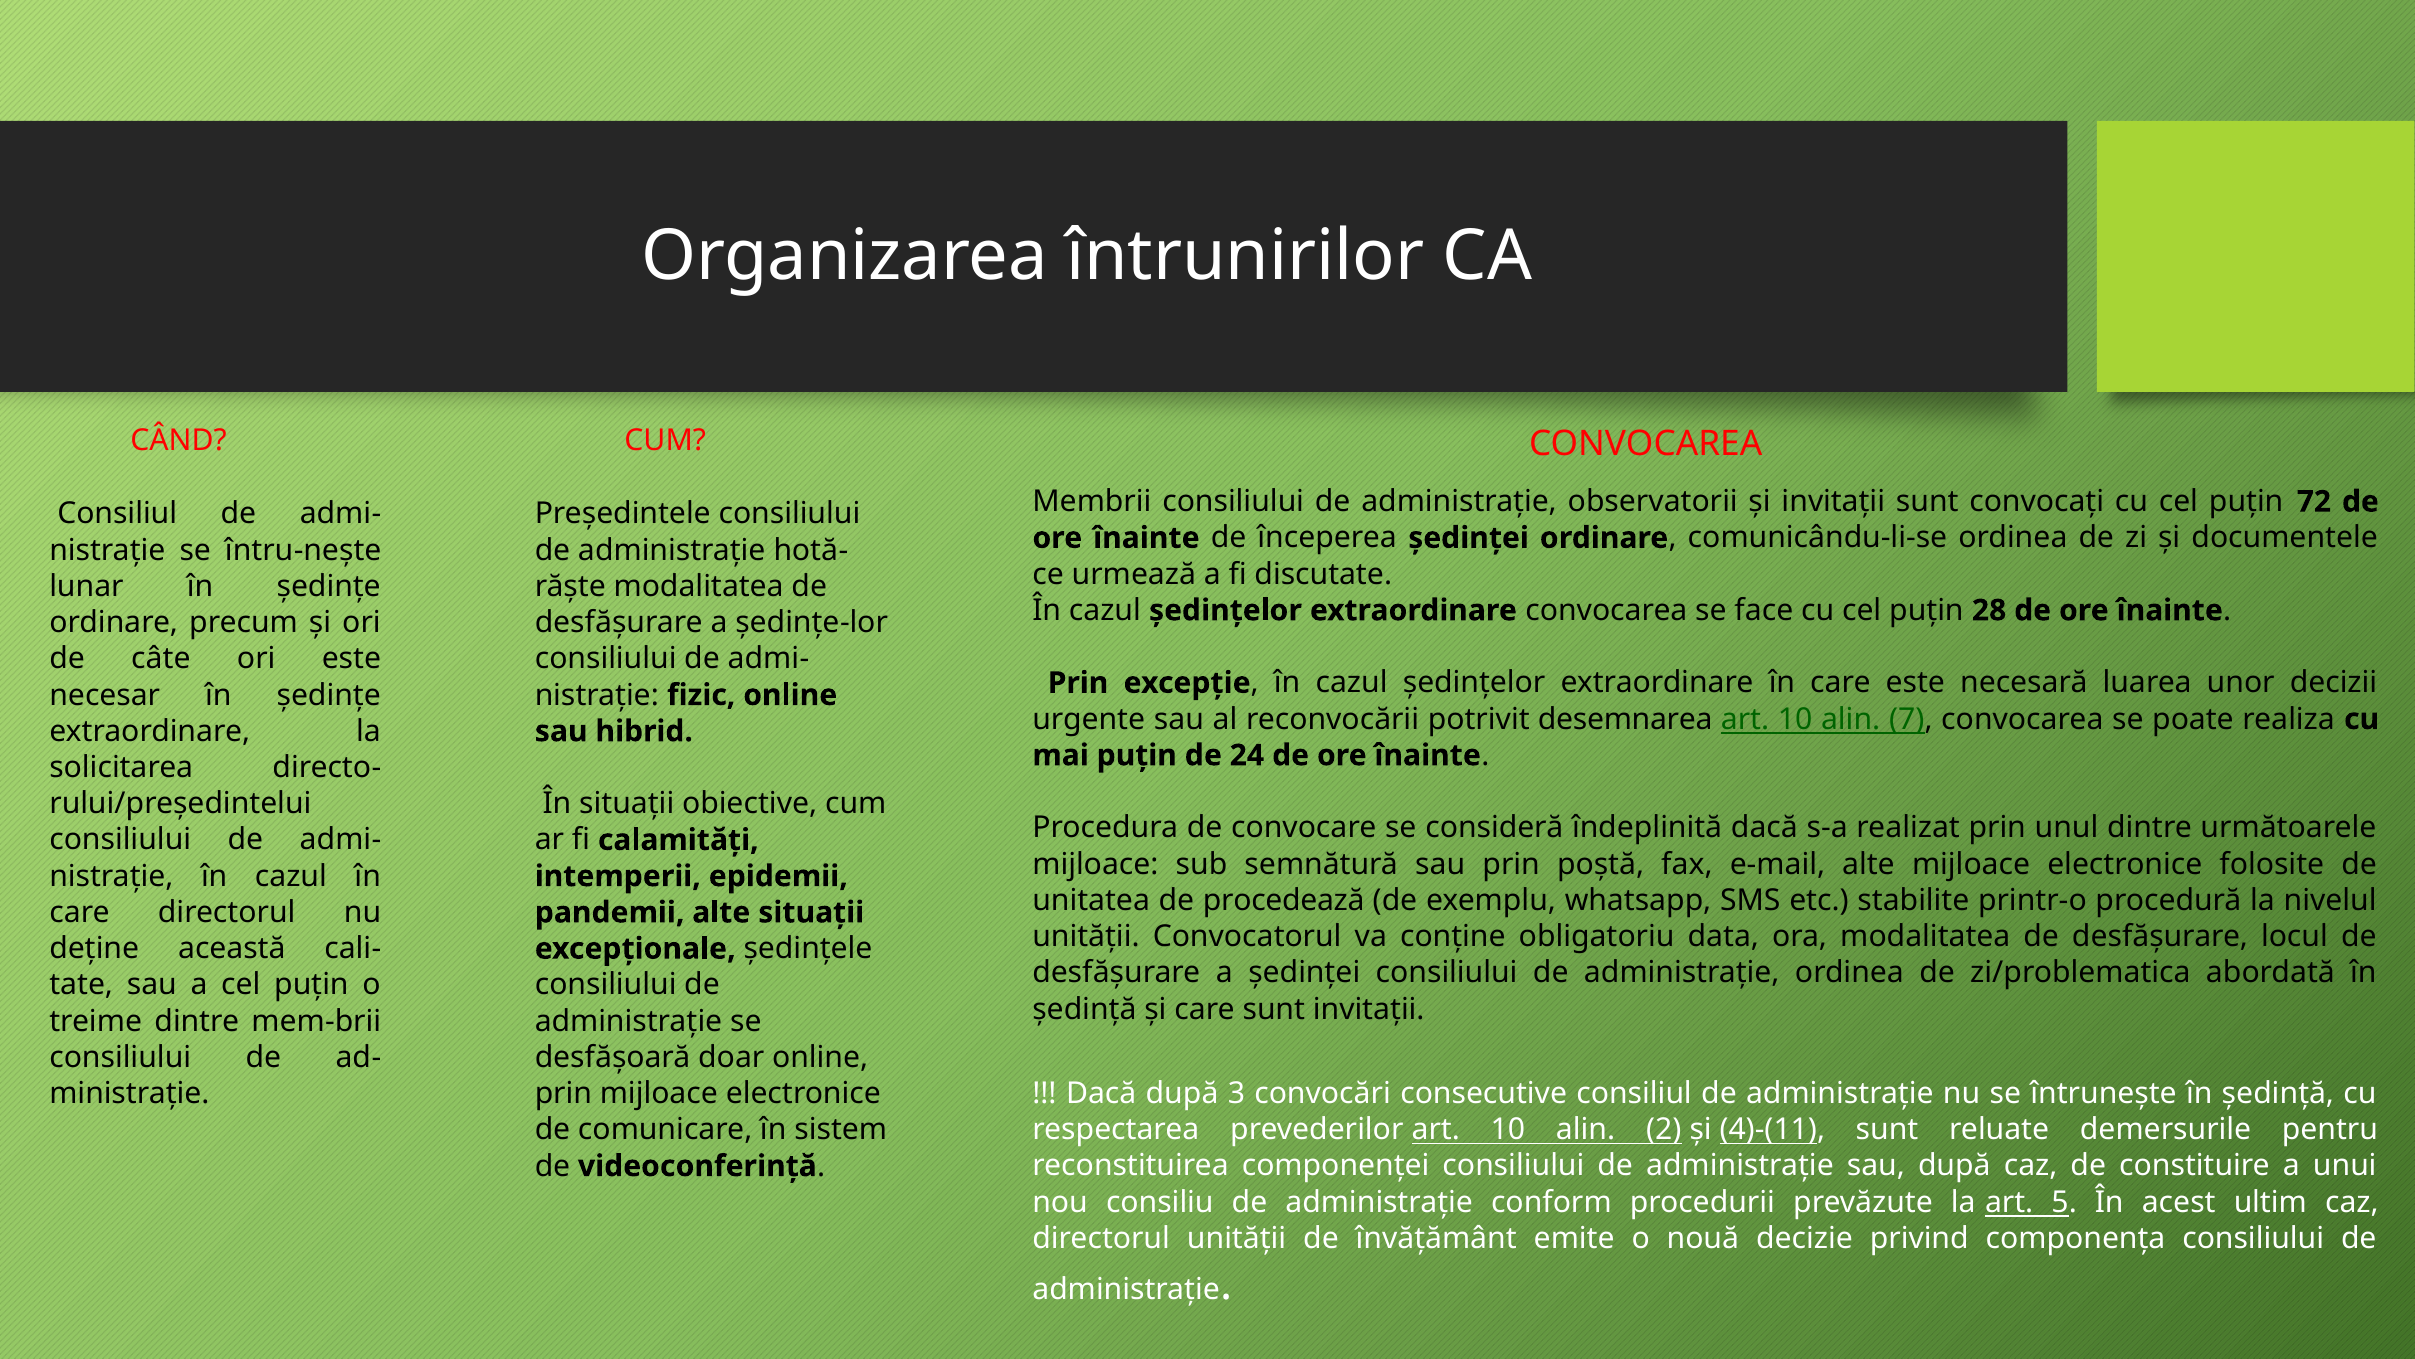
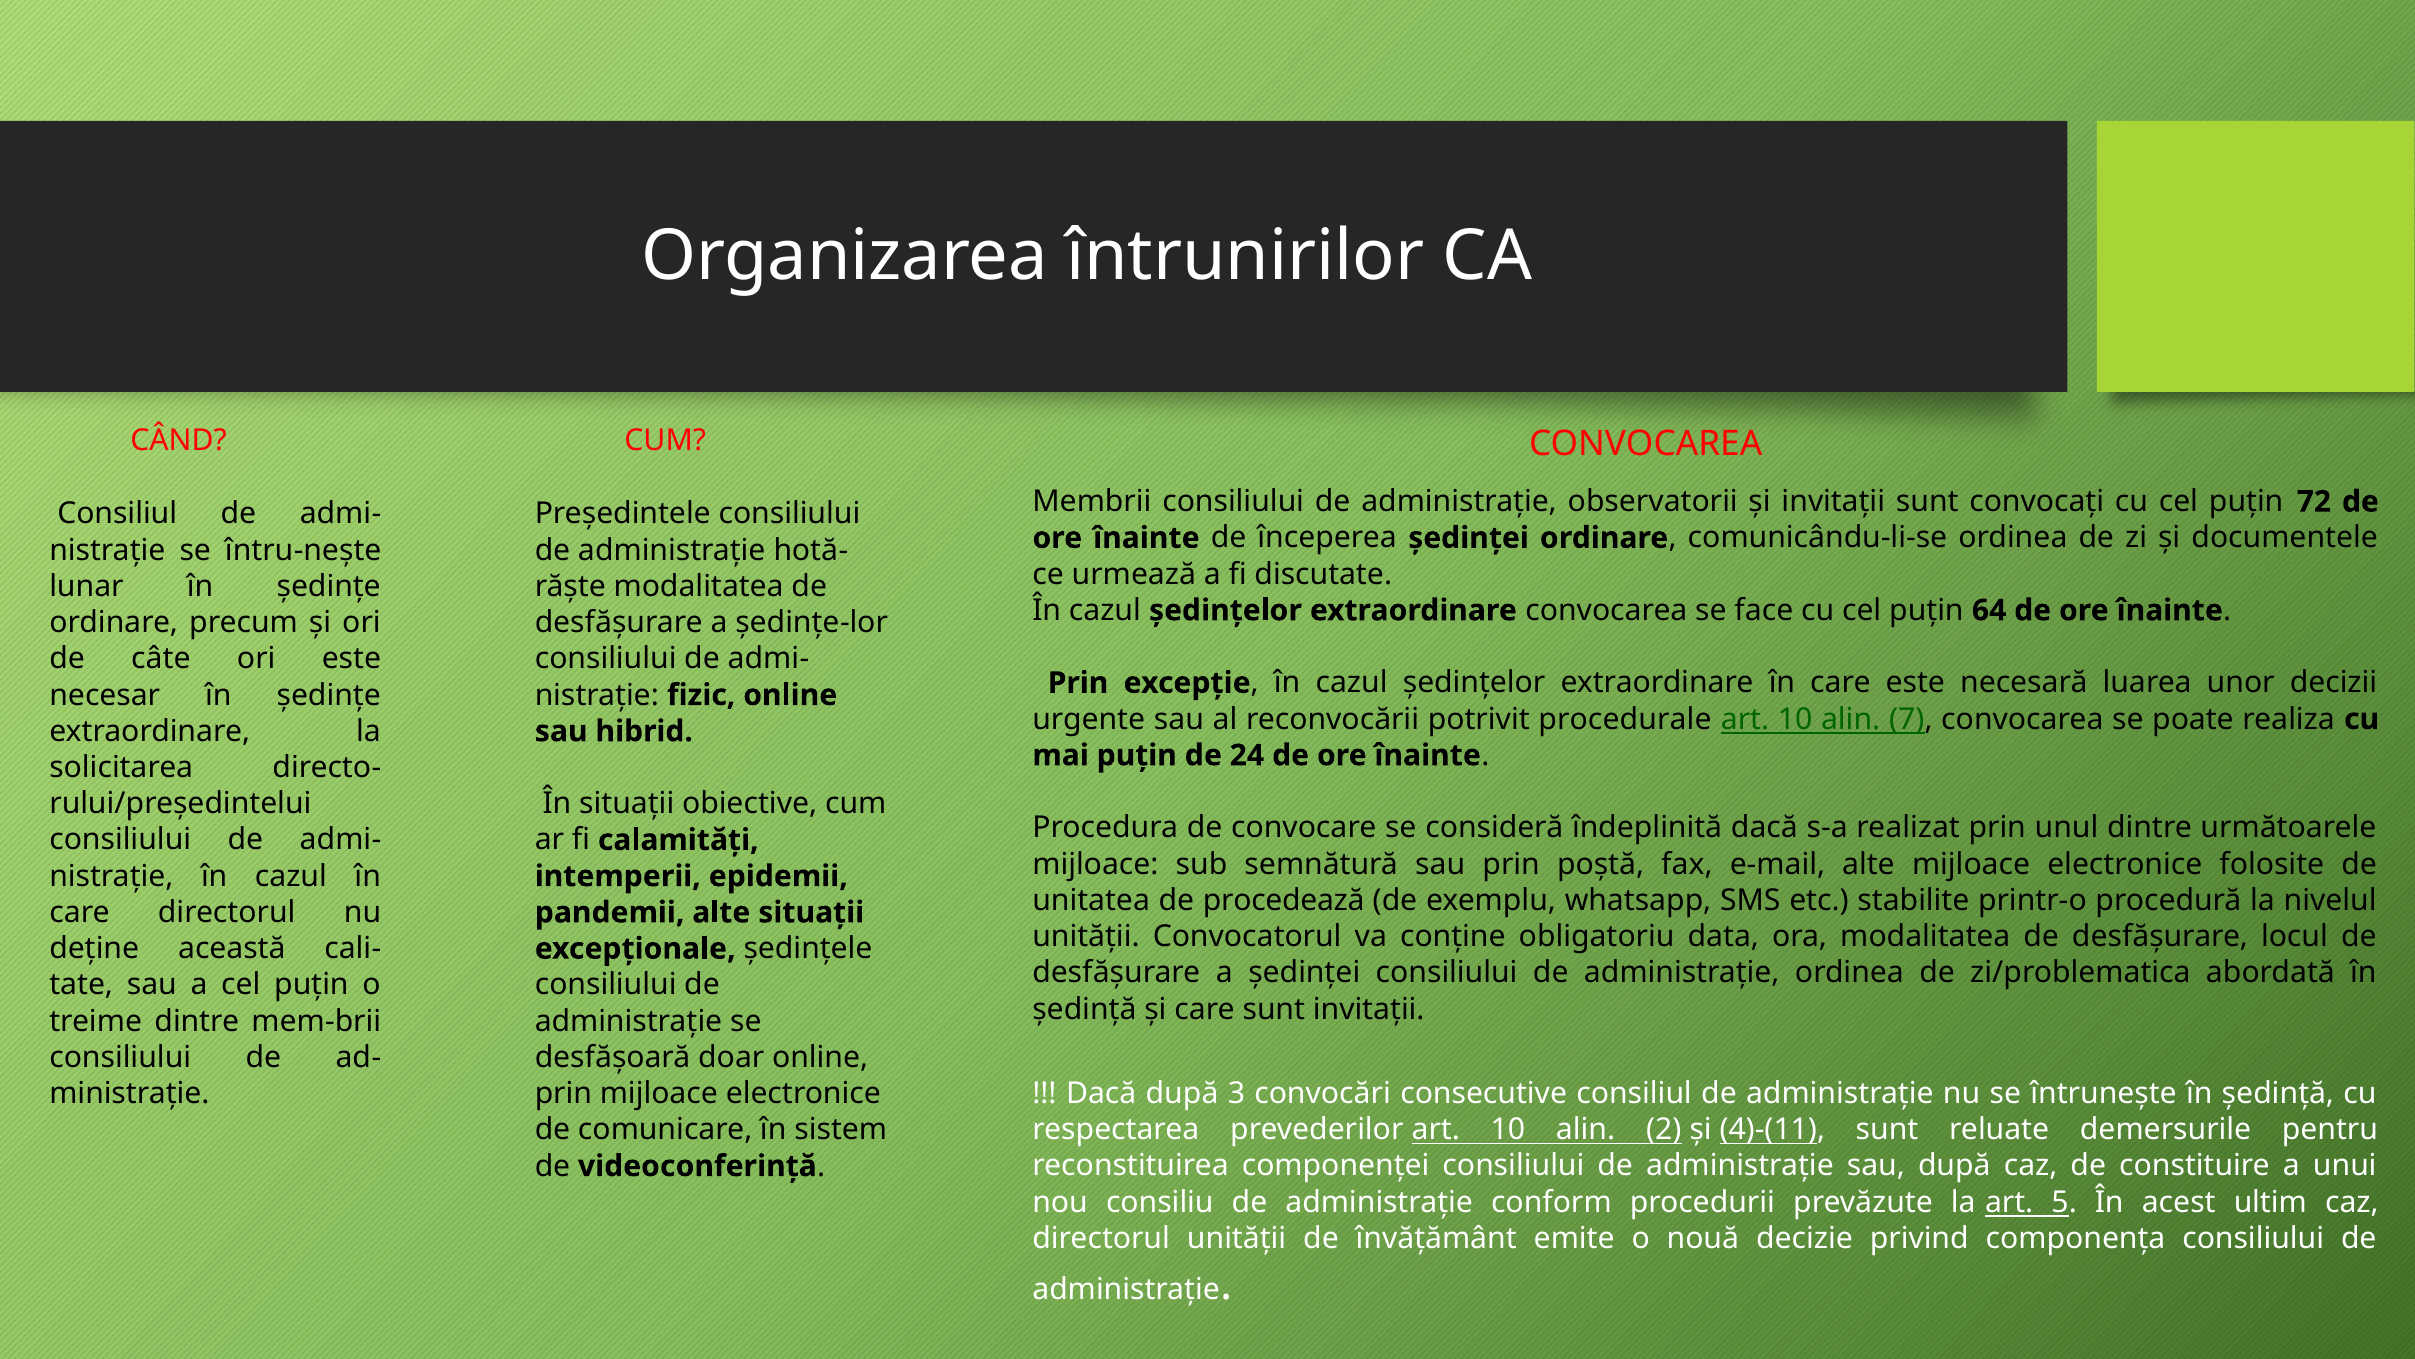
28: 28 -> 64
desemnarea: desemnarea -> procedurale
